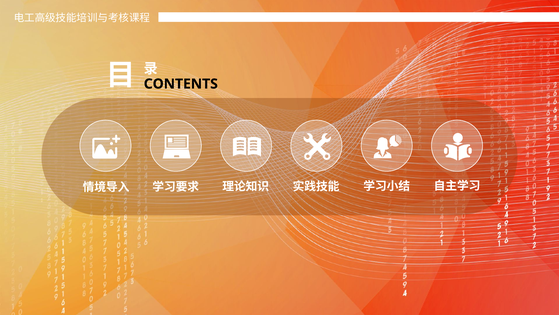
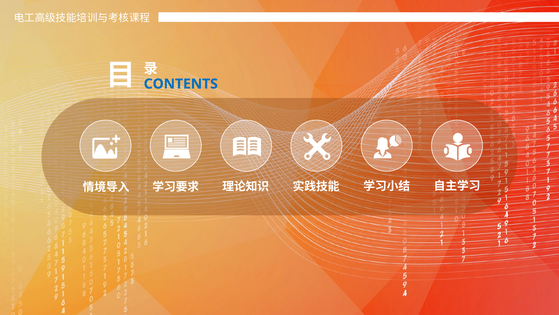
CONTENTS colour: black -> blue
